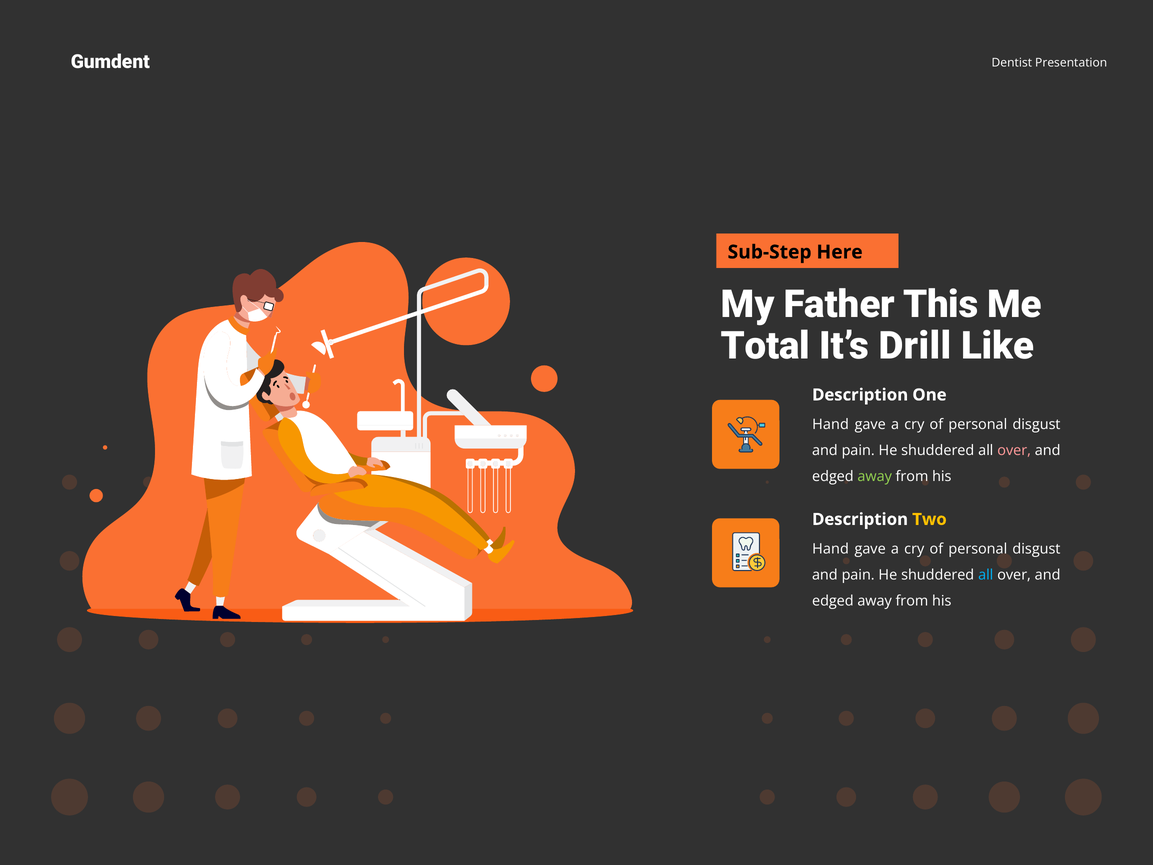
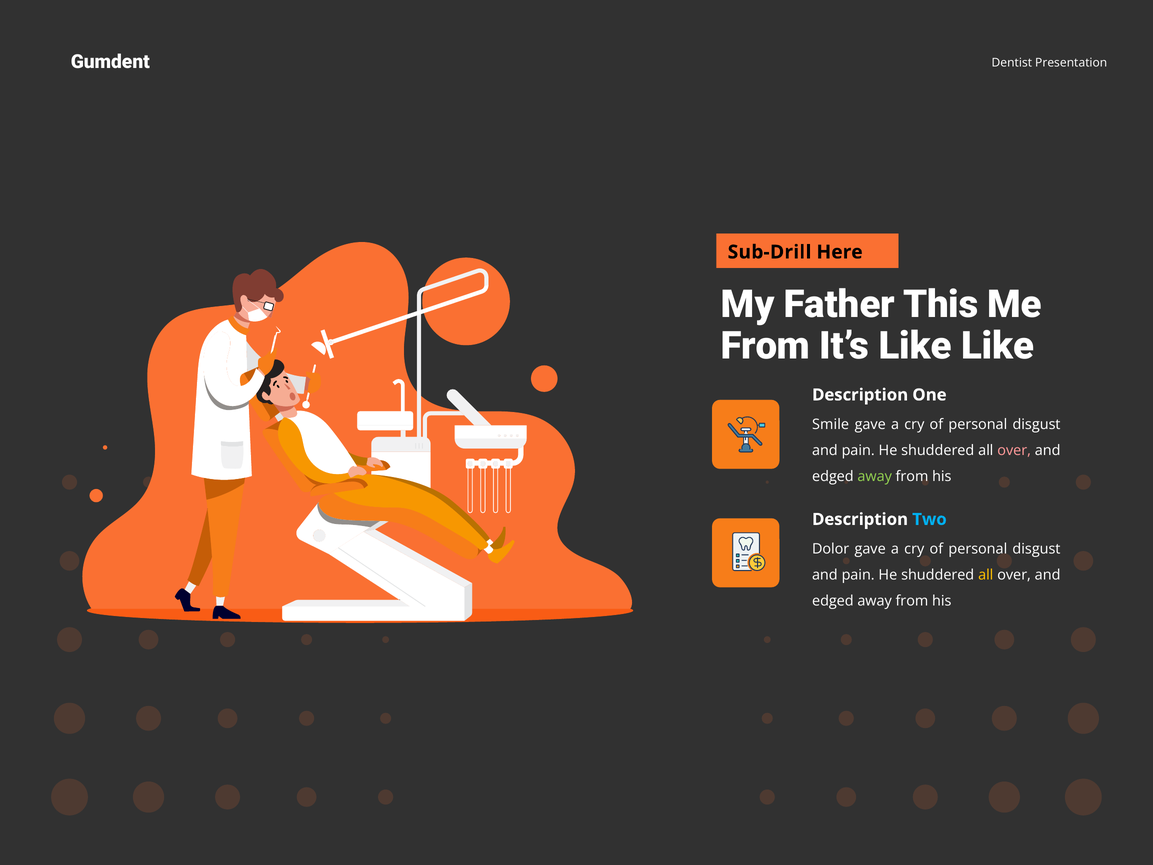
Sub-Step: Sub-Step -> Sub-Drill
Total at (765, 346): Total -> From
It’s Drill: Drill -> Like
Hand at (831, 424): Hand -> Smile
Two colour: yellow -> light blue
Hand at (831, 549): Hand -> Dolor
all at (986, 575) colour: light blue -> yellow
